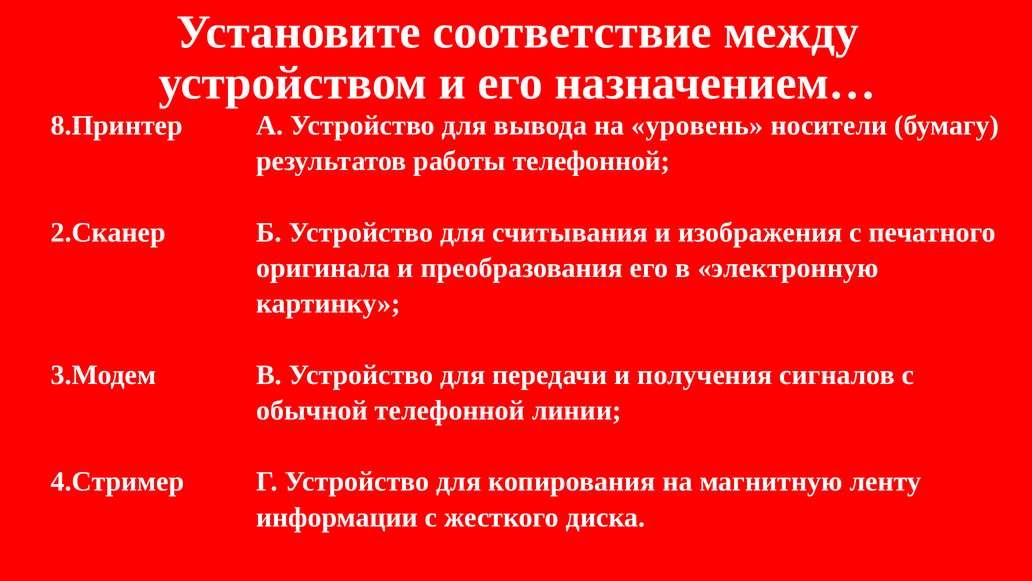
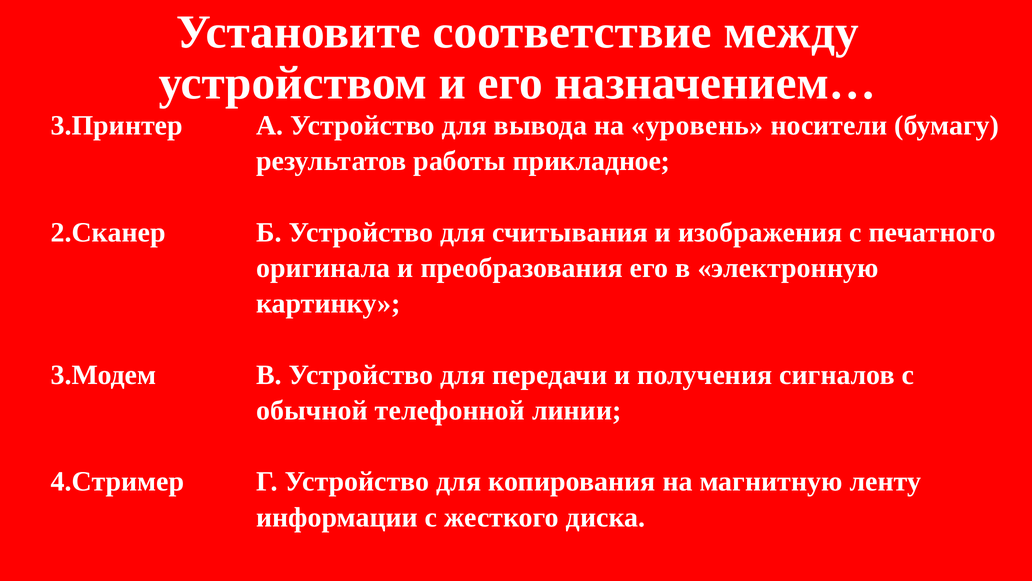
8.Принтер: 8.Принтер -> 3.Принтер
работы телефонной: телефонной -> прикладное
